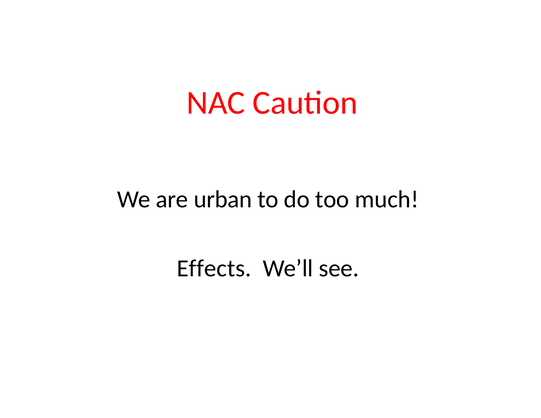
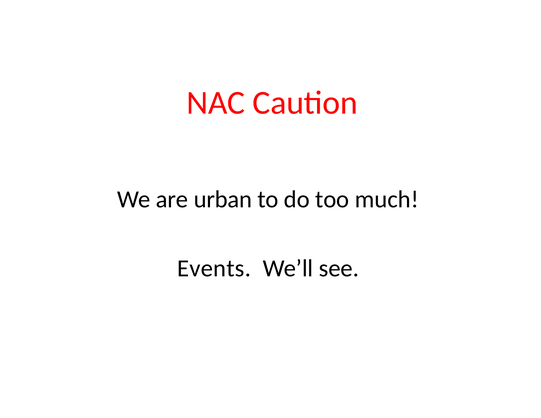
Effects: Effects -> Events
